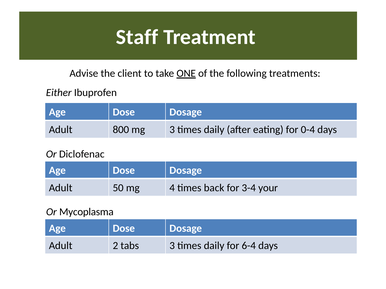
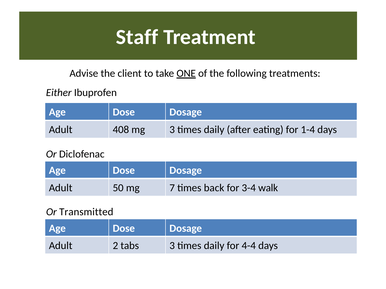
800: 800 -> 408
0-4: 0-4 -> 1-4
4: 4 -> 7
your: your -> walk
Mycoplasma: Mycoplasma -> Transmitted
6-4: 6-4 -> 4-4
